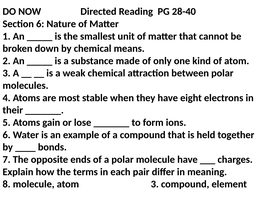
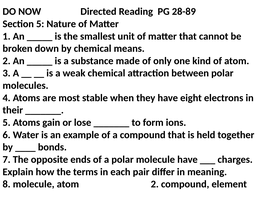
28-40: 28-40 -> 28-89
Section 6: 6 -> 5
molecule atom 3: 3 -> 2
